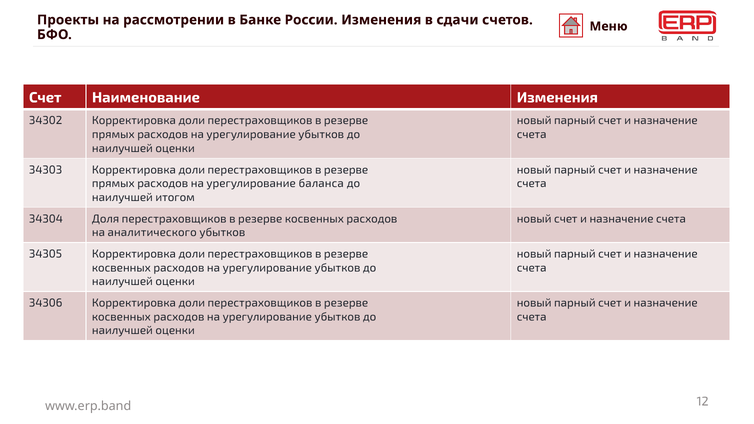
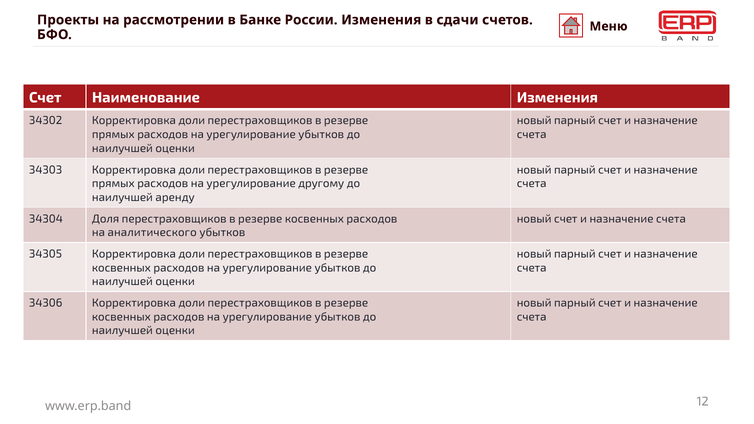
баланса: баланса -> другому
итогом: итогом -> аренду
